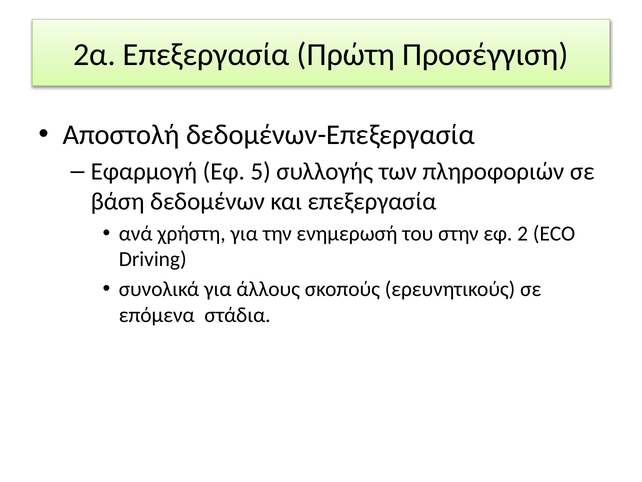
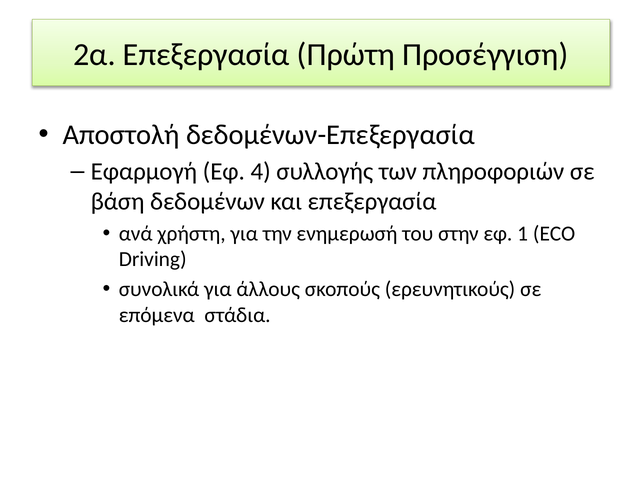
5: 5 -> 4
2: 2 -> 1
